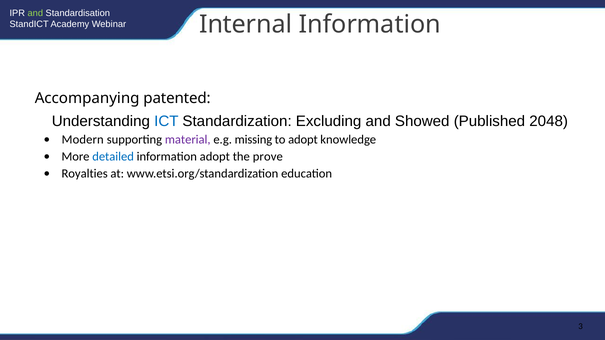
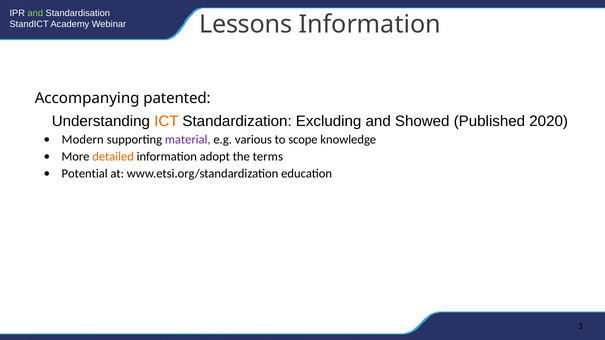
Internal: Internal -> Lessons
ICT colour: blue -> orange
2048: 2048 -> 2020
missing: missing -> various
to adopt: adopt -> scope
detailed colour: blue -> orange
prove: prove -> terms
Royalties: Royalties -> Potential
